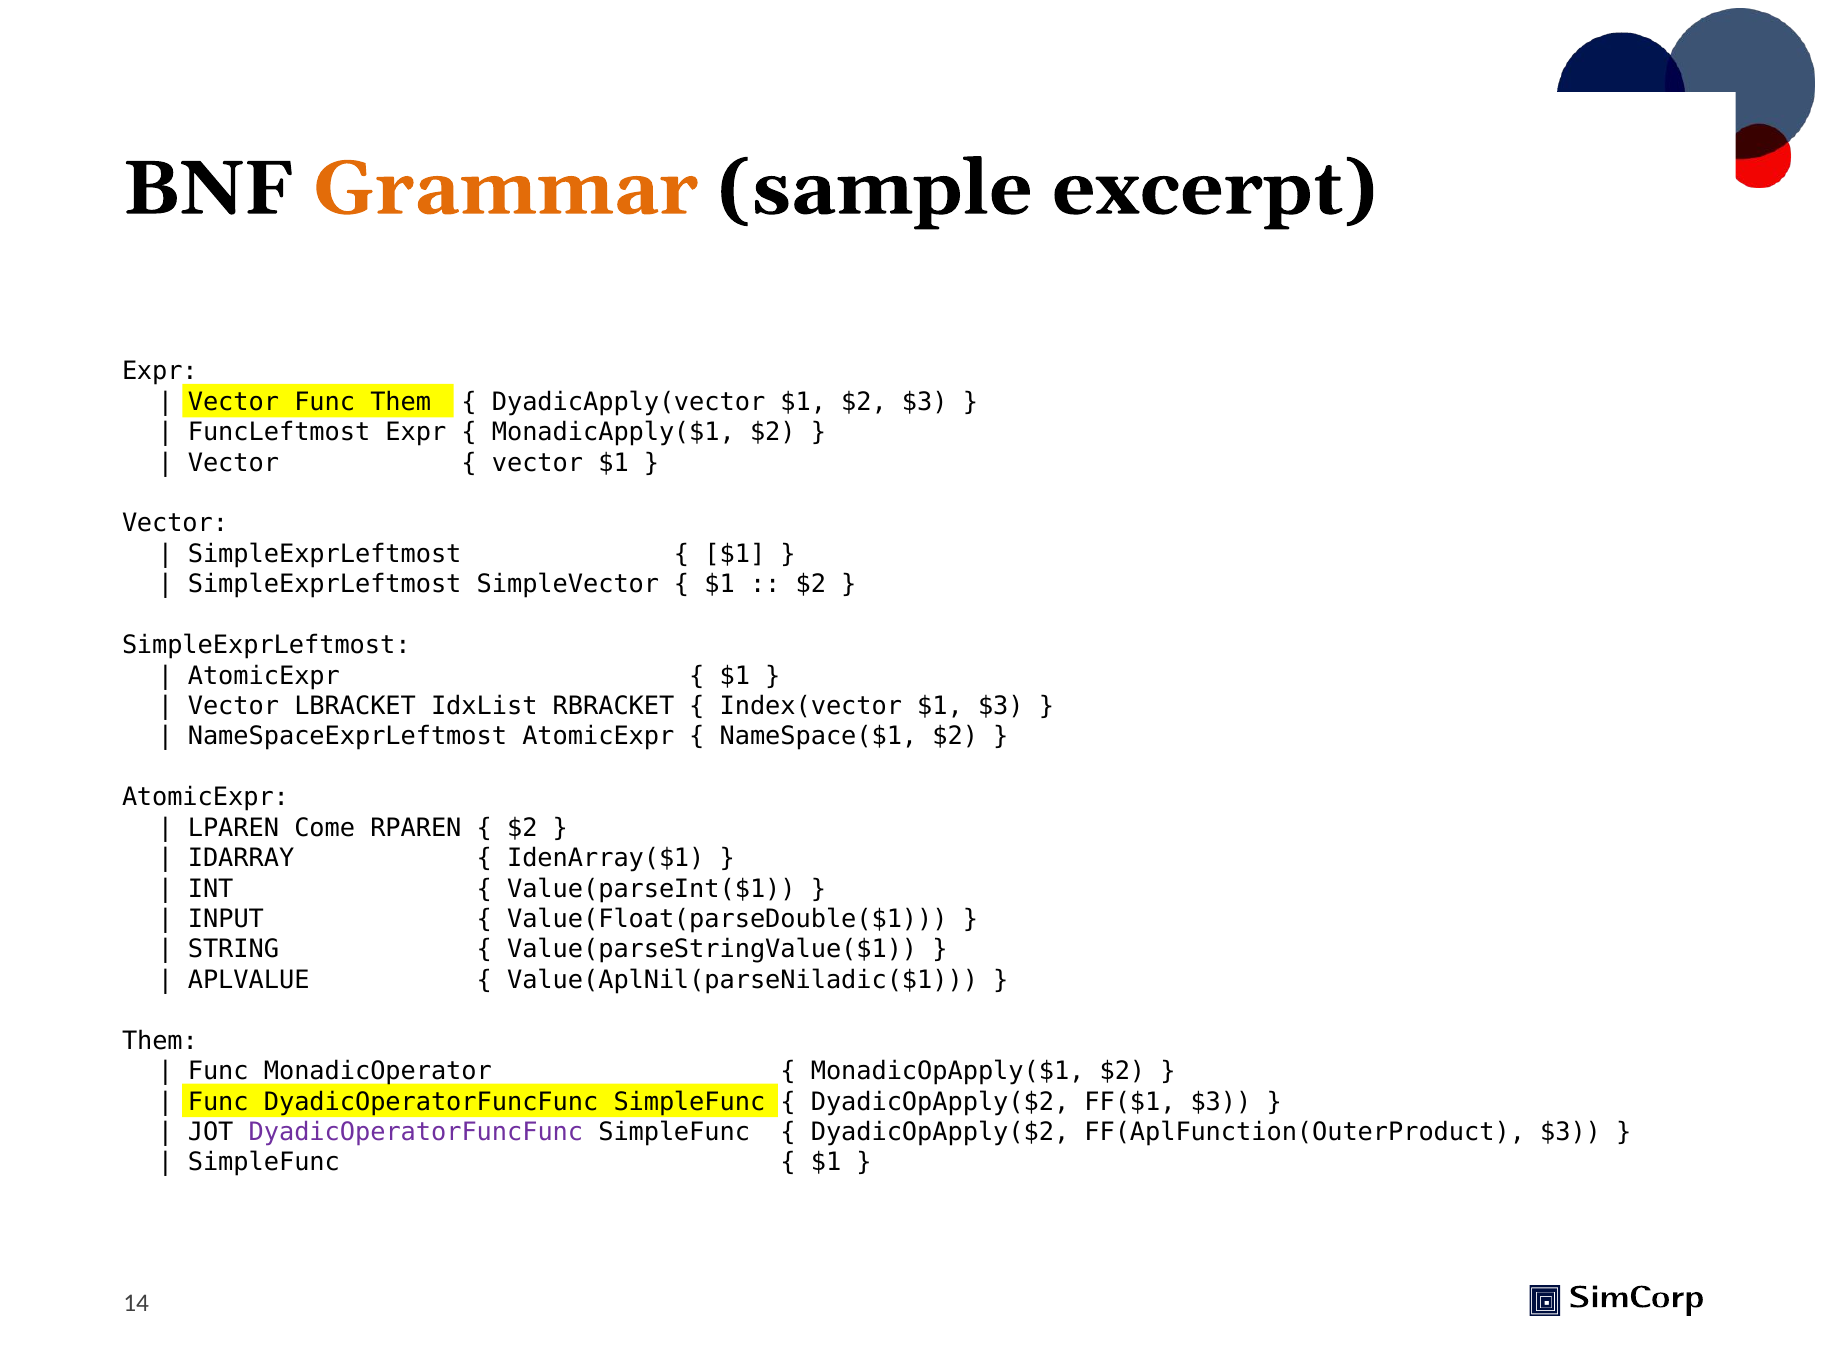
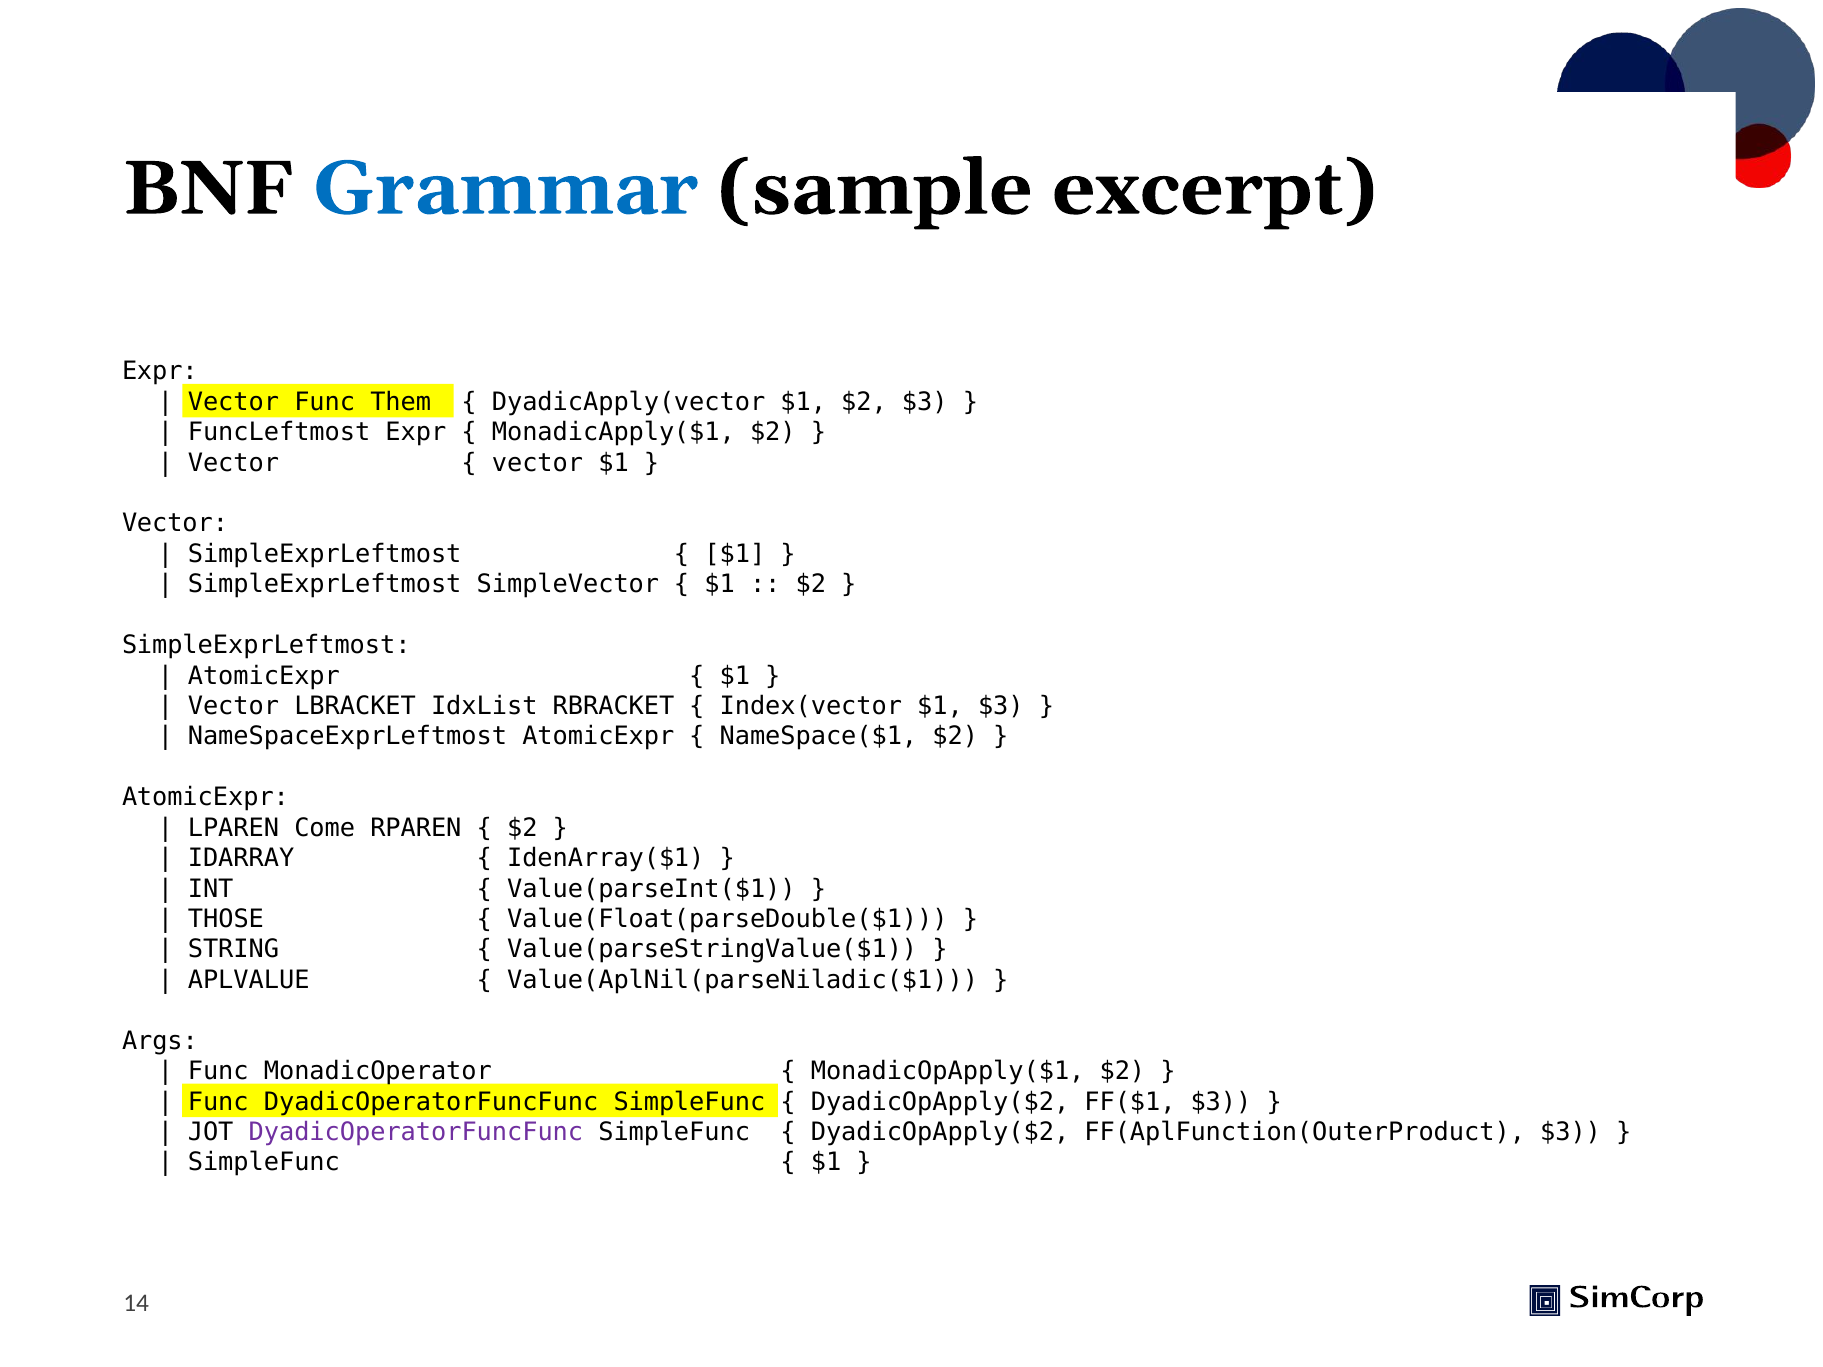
Grammar colour: orange -> blue
INPUT: INPUT -> THOSE
Them at (160, 1041): Them -> Args
